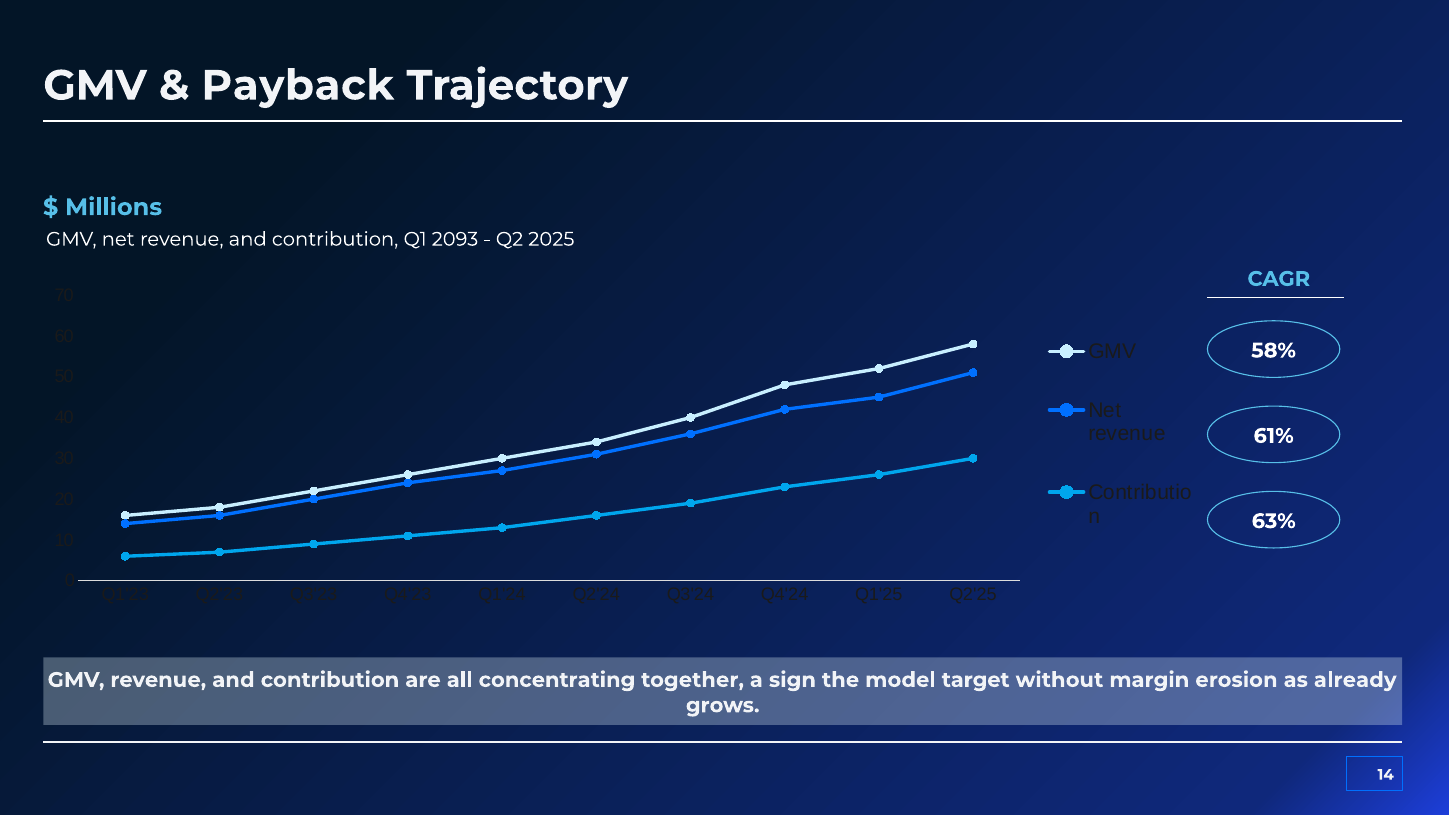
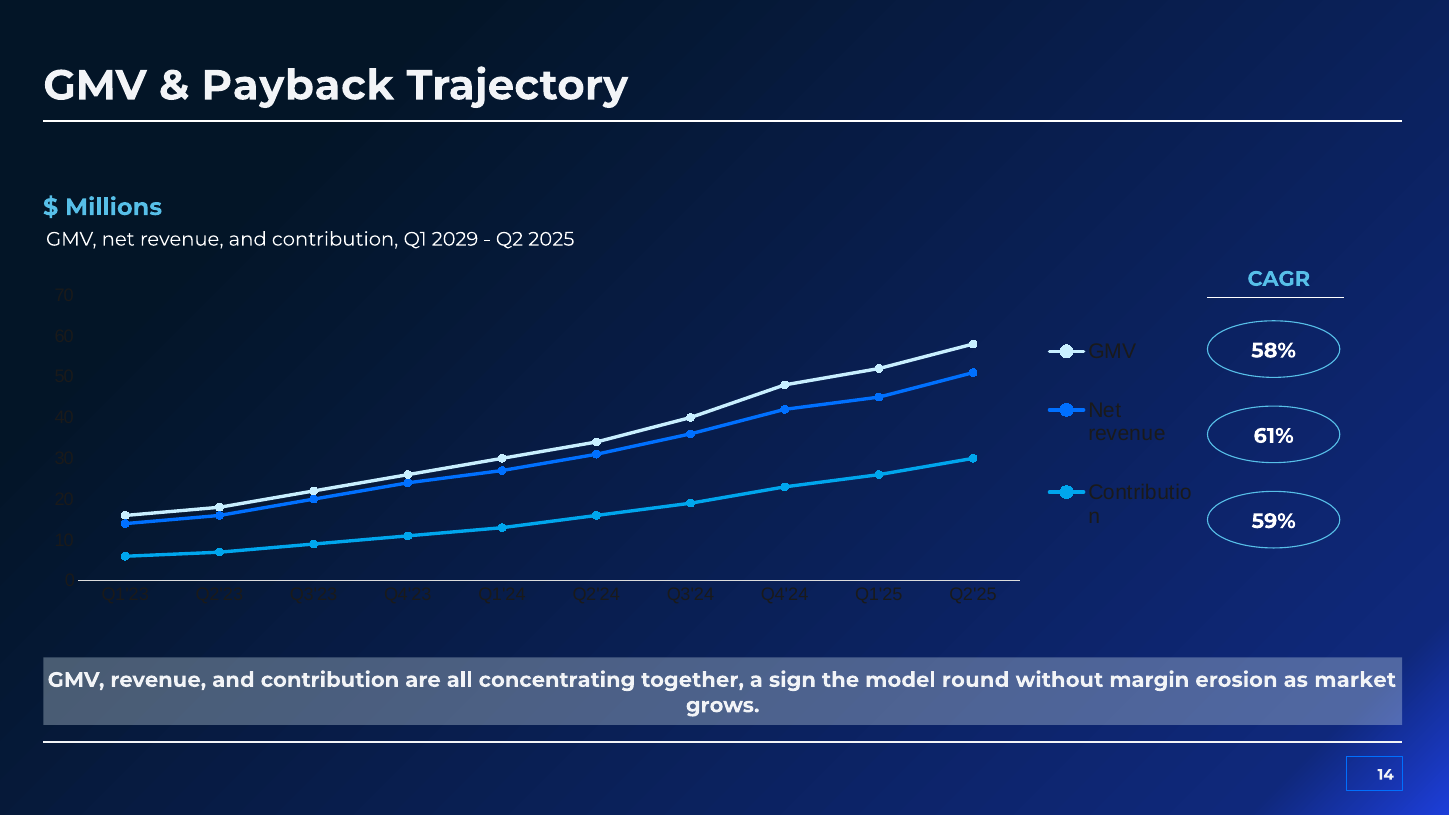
2093: 2093 -> 2029
63%: 63% -> 59%
target: target -> round
already: already -> market
